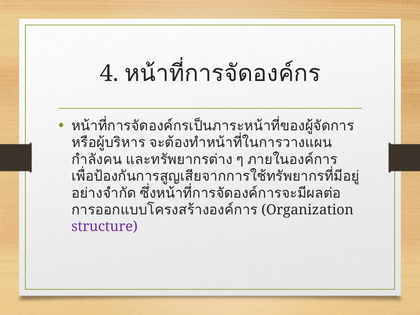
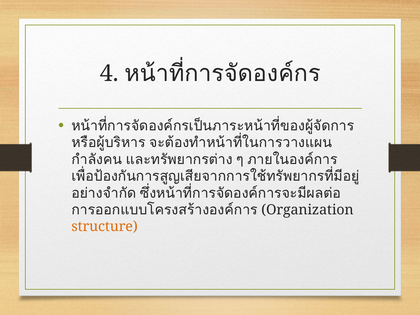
structure colour: purple -> orange
